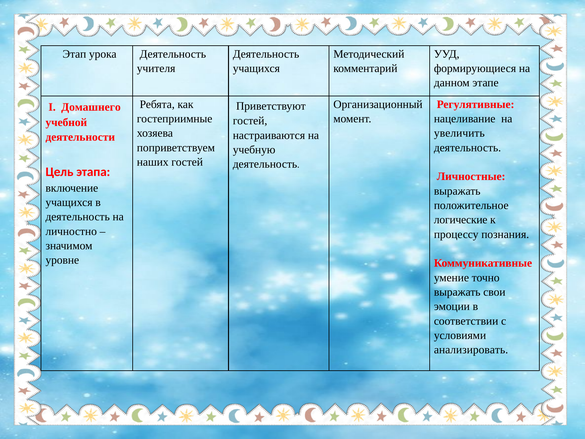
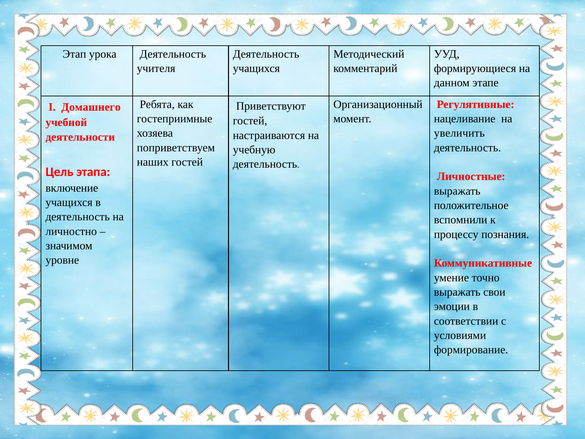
логические: логические -> вспомнили
анализировать: анализировать -> формирование
